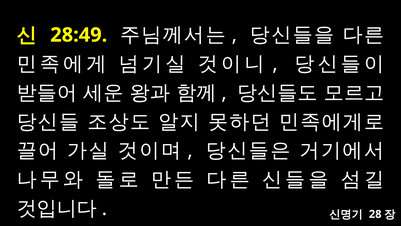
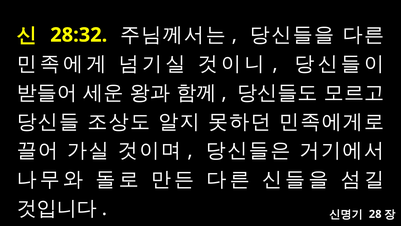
28:49: 28:49 -> 28:32
